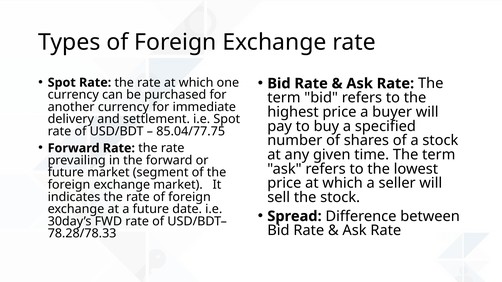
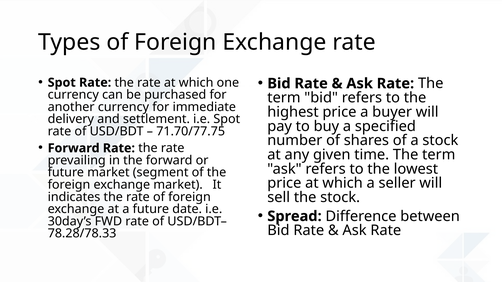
85.04/77.75: 85.04/77.75 -> 71.70/77.75
